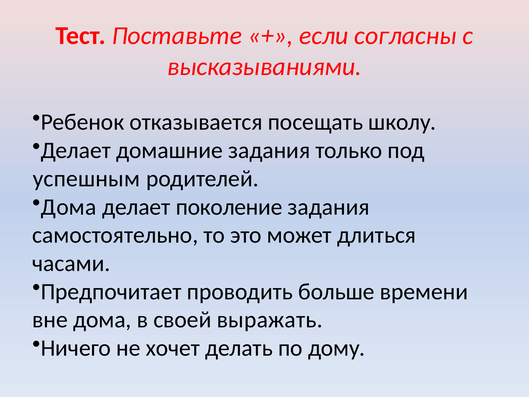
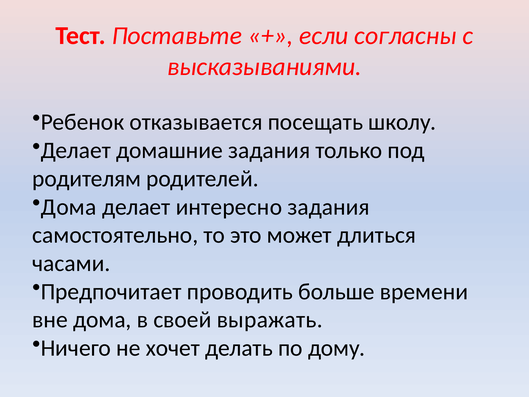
успешным: успешным -> родителям
поколение: поколение -> интересно
